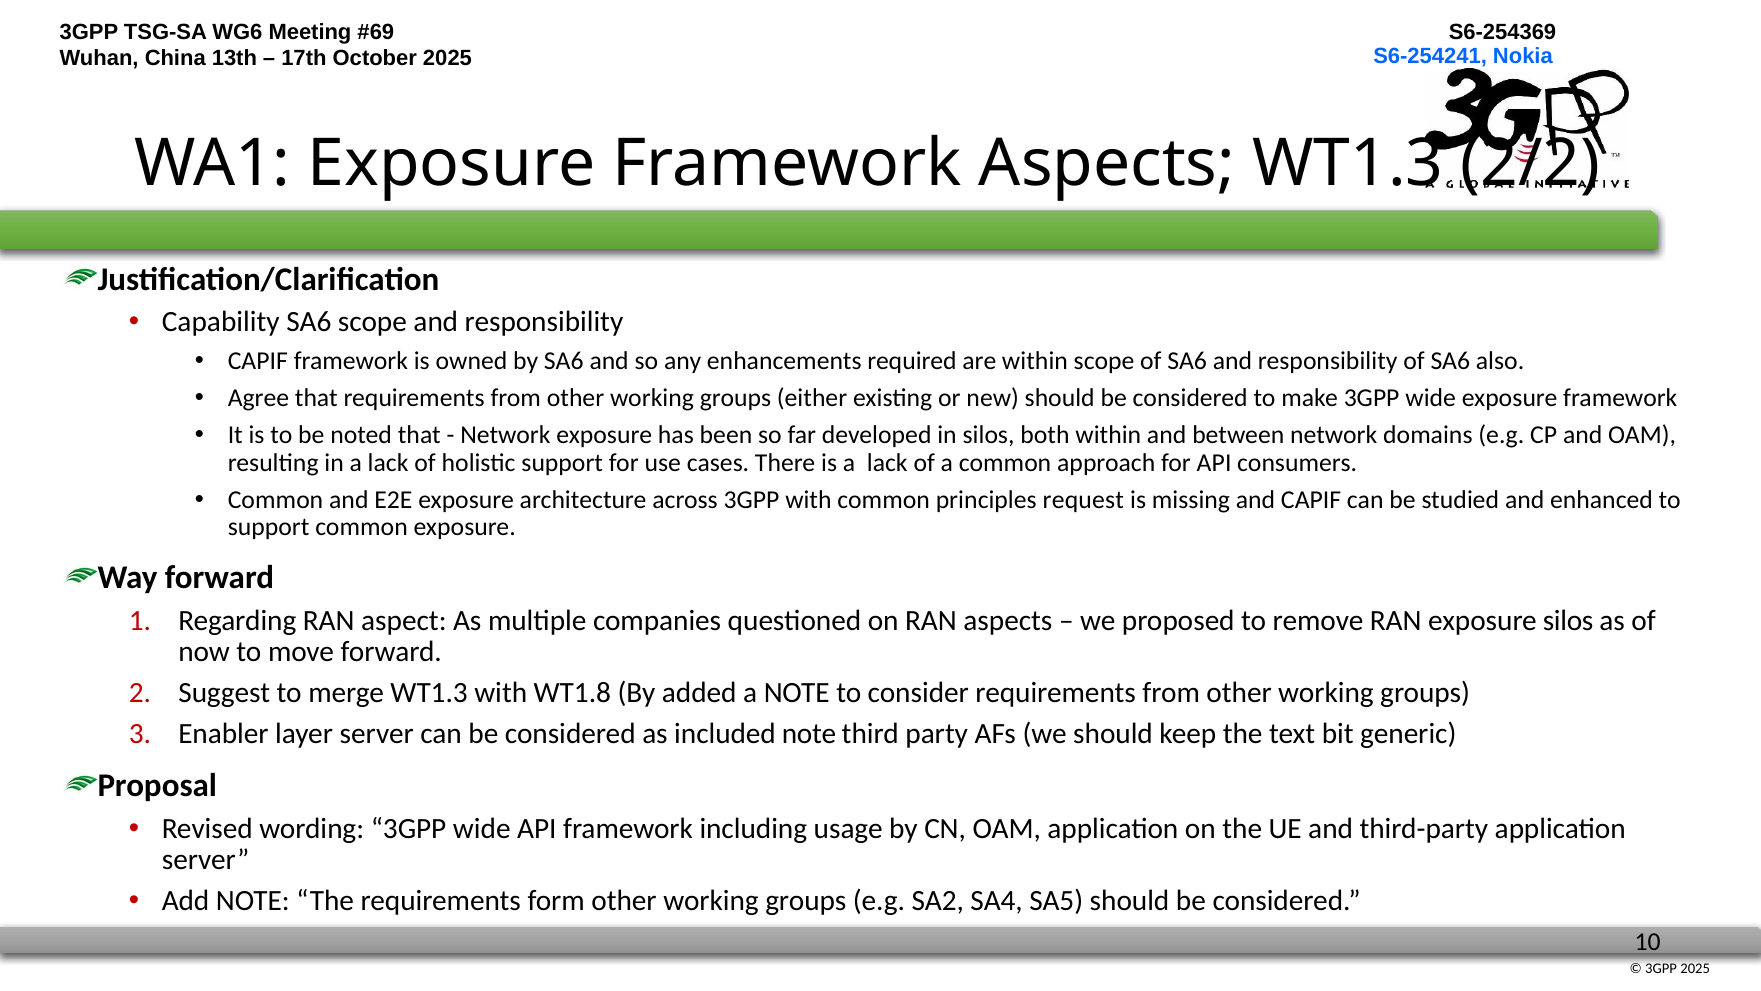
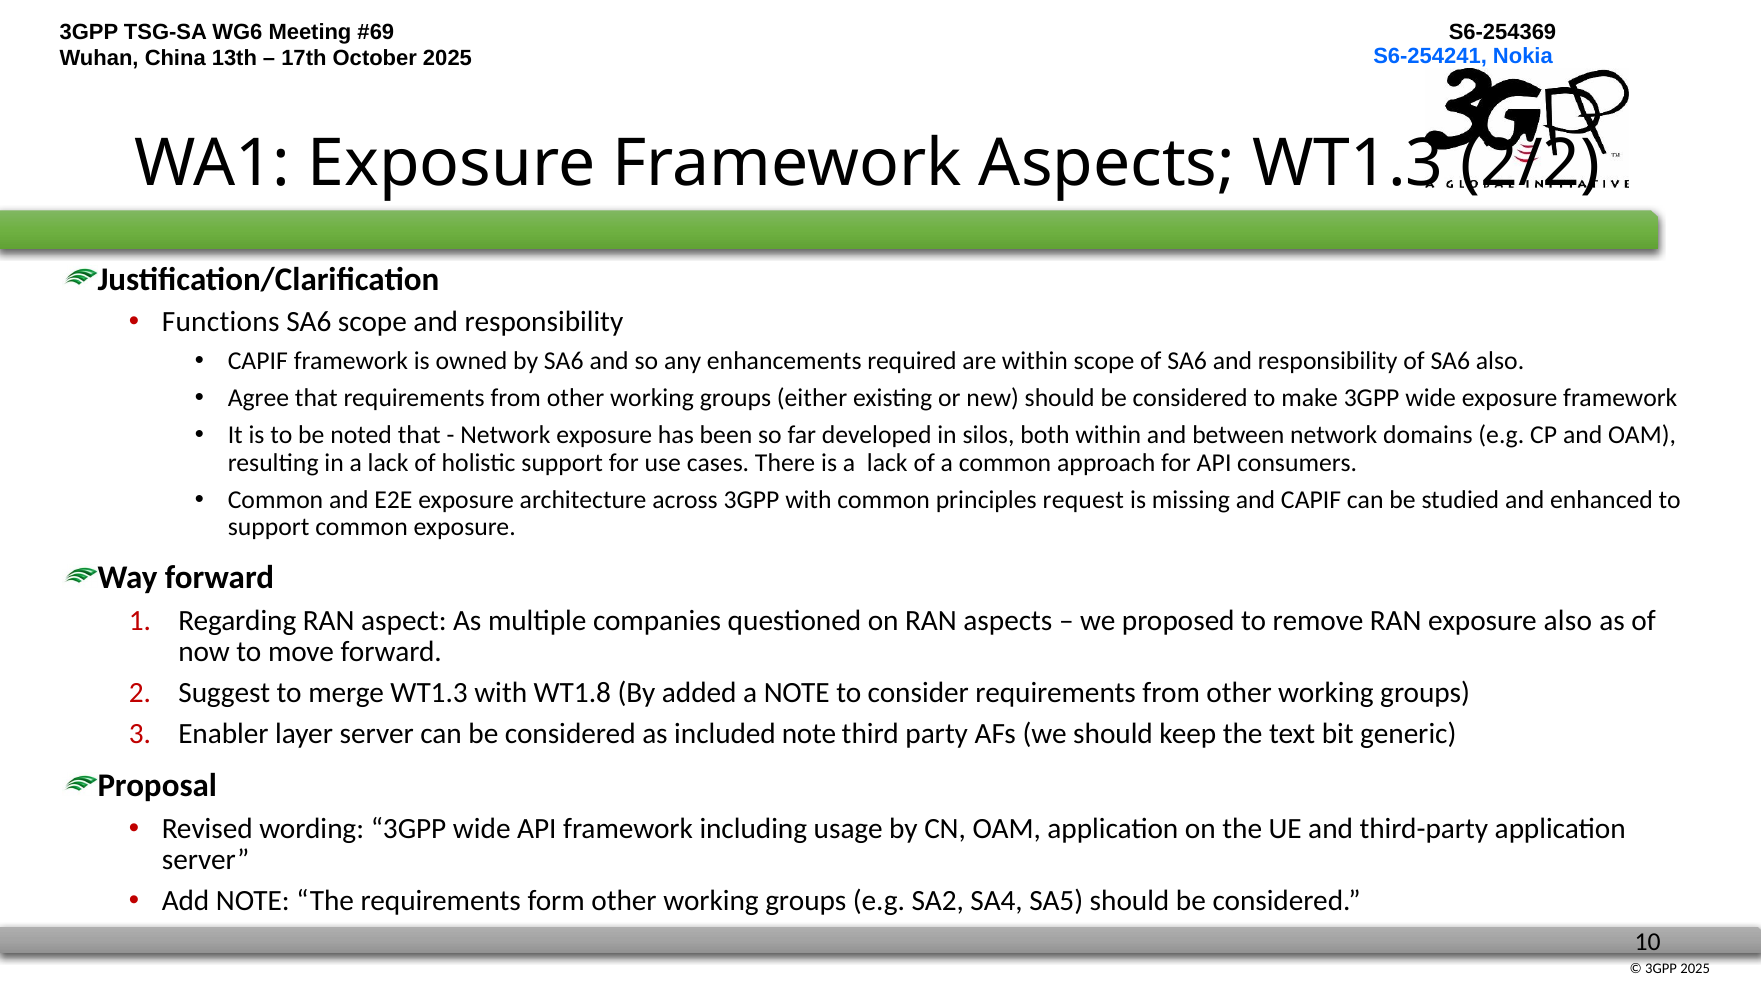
Capability: Capability -> Functions
exposure silos: silos -> also
